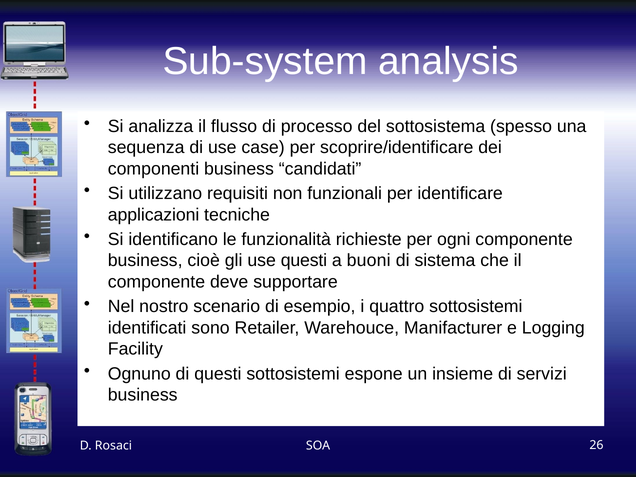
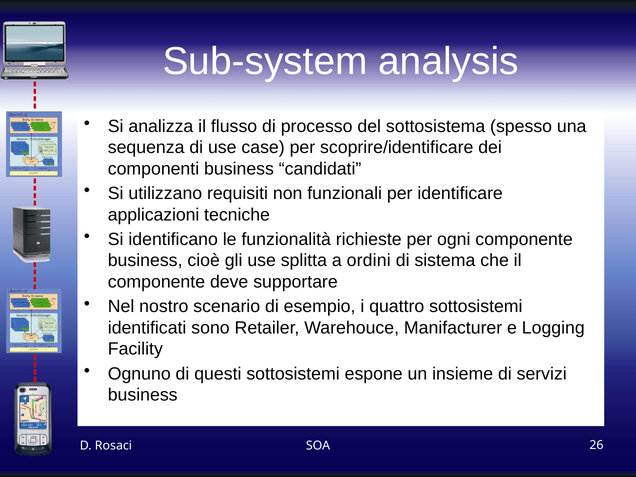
use questi: questi -> splitta
buoni: buoni -> ordini
